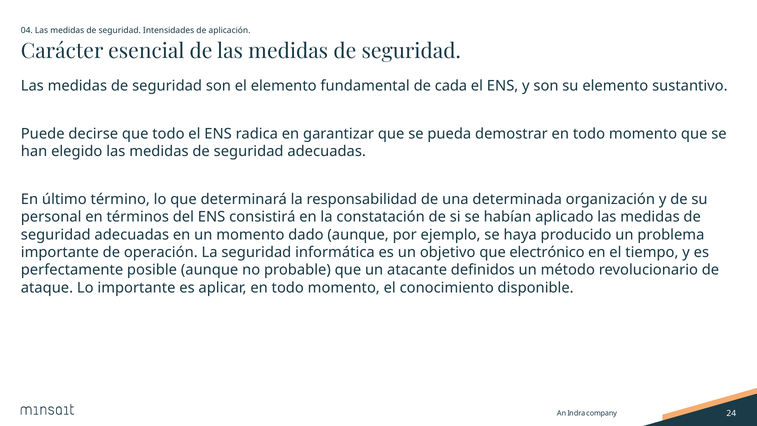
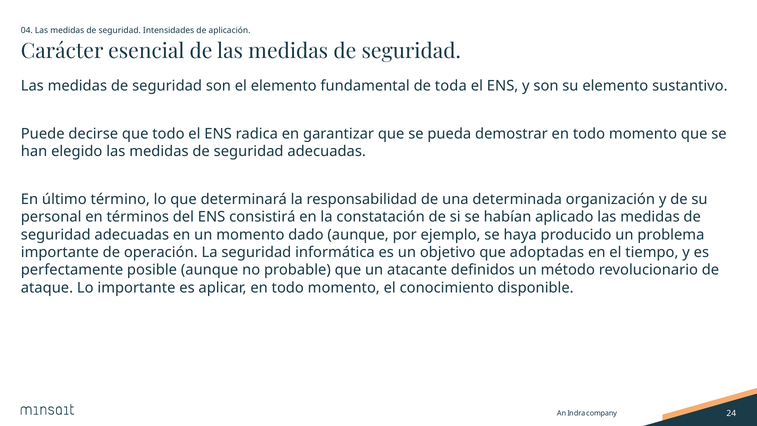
cada: cada -> toda
electrónico: electrónico -> adoptadas
